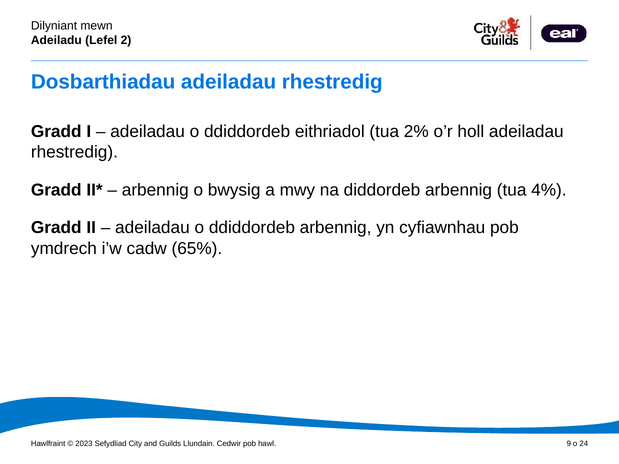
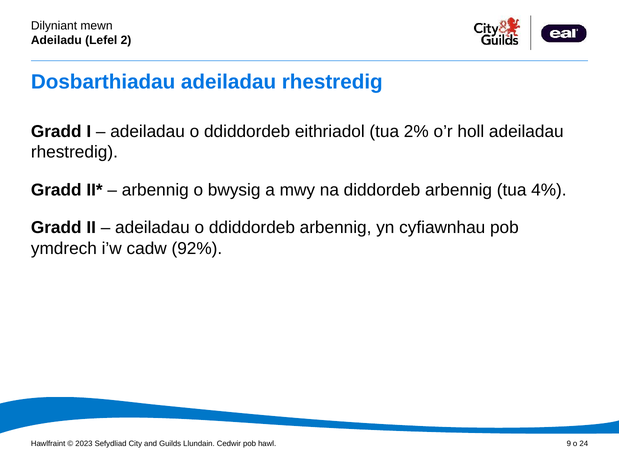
65%: 65% -> 92%
